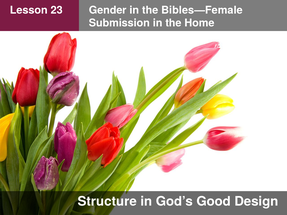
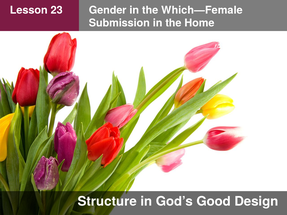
Bibles—Female: Bibles—Female -> Which—Female
